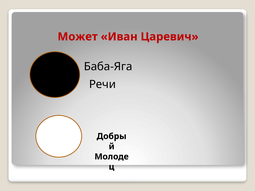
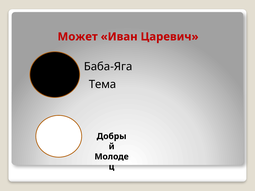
Речи: Речи -> Тема
